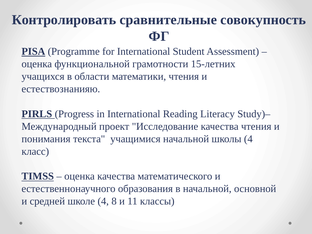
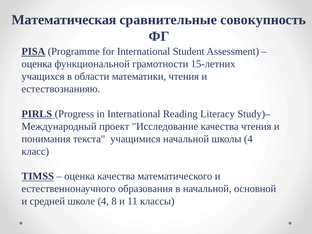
Контролировать: Контролировать -> Математическая
